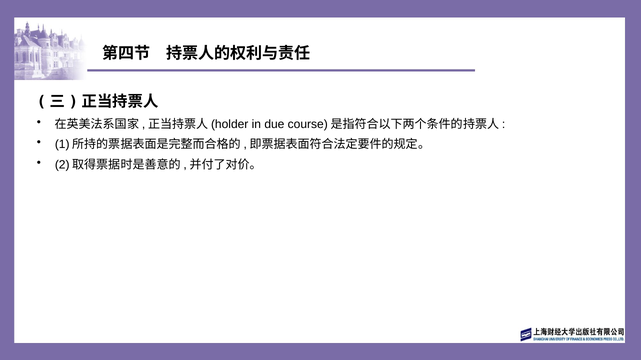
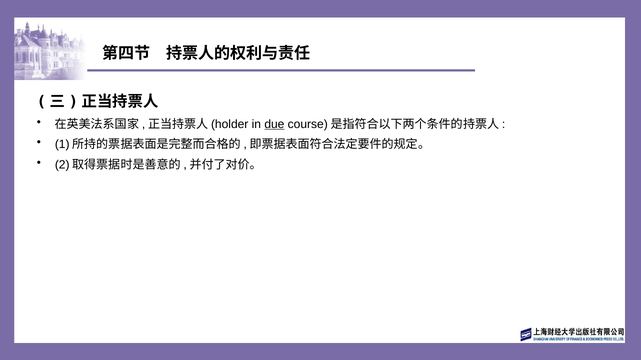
due underline: none -> present
